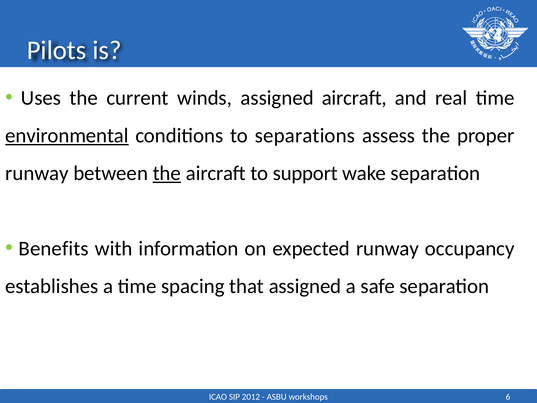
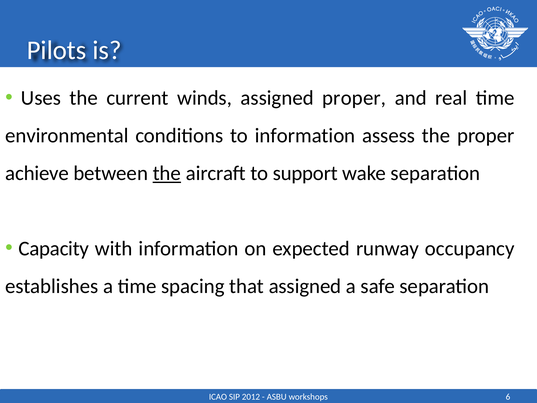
assigned aircraft: aircraft -> proper
environmental underline: present -> none
to separations: separations -> information
runway at (37, 173): runway -> achieve
Benefits: Benefits -> Capacity
